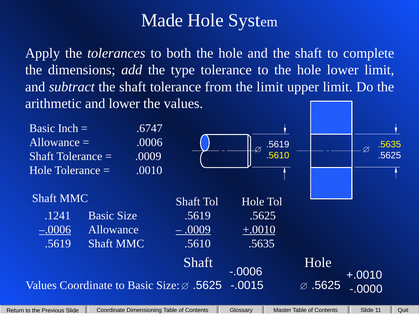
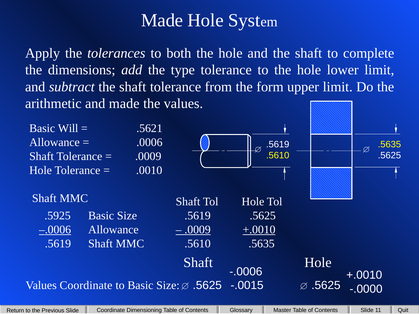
the limit: limit -> form
and lower: lower -> made
Inch: Inch -> Will
.6747: .6747 -> .5621
.1241: .1241 -> .5925
